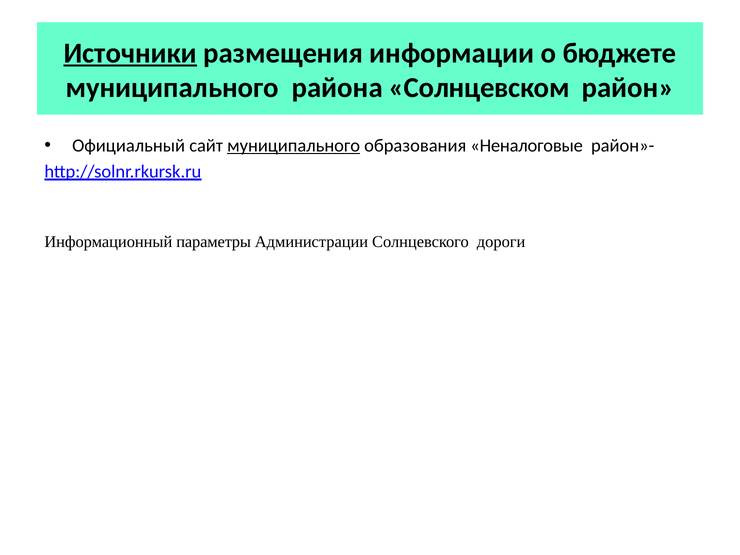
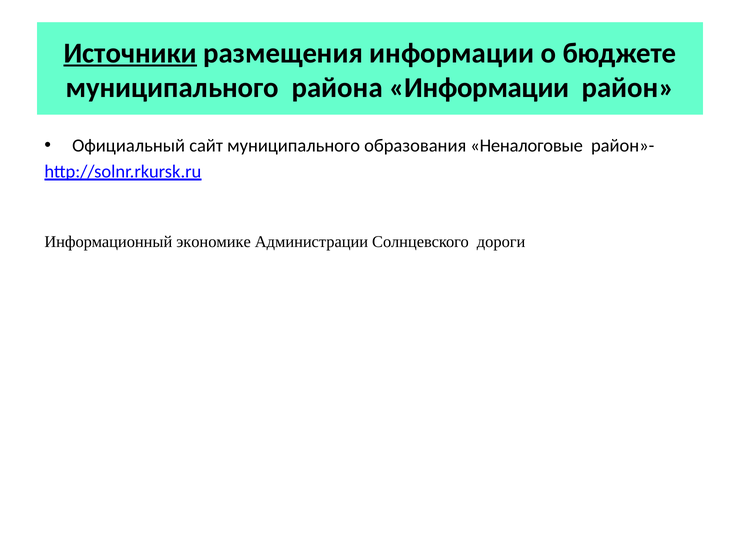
района Солнцевском: Солнцевском -> Информации
муниципального at (294, 146) underline: present -> none
параметры: параметры -> экономике
